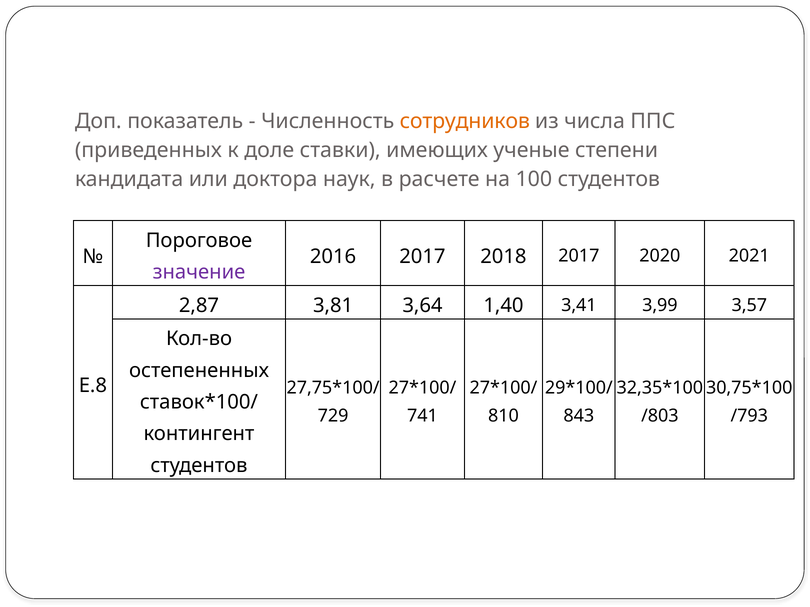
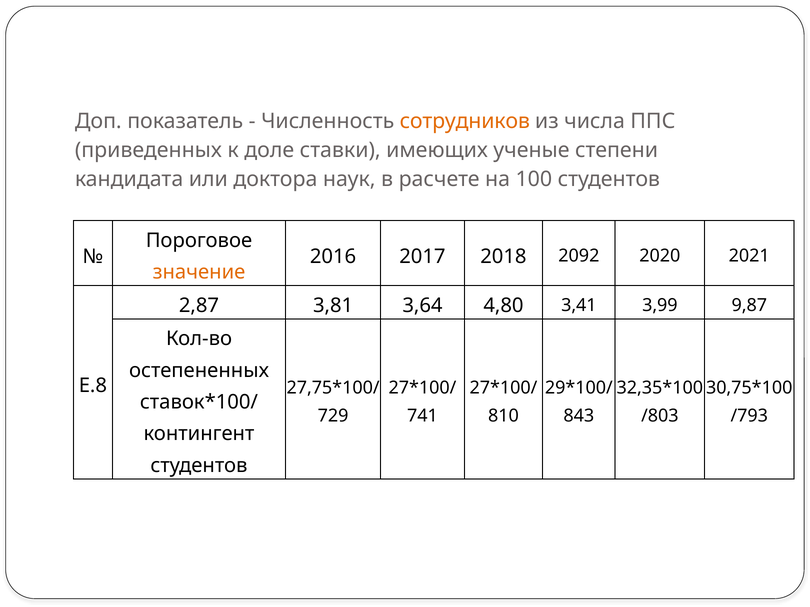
2018 2017: 2017 -> 2092
значение colour: purple -> orange
1,40: 1,40 -> 4,80
3,57: 3,57 -> 9,87
